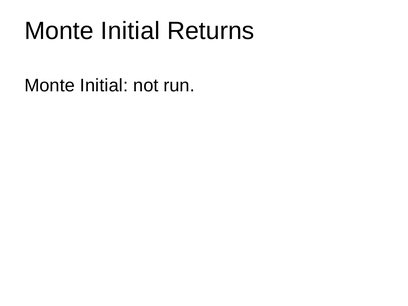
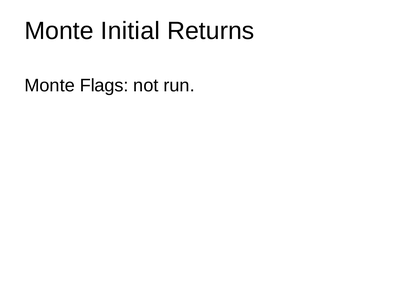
Initial at (104, 86): Initial -> Flags
